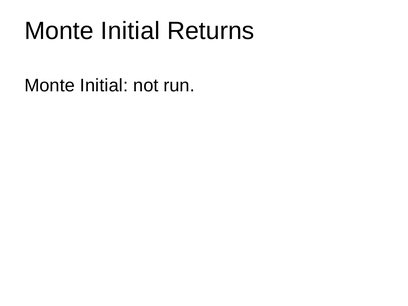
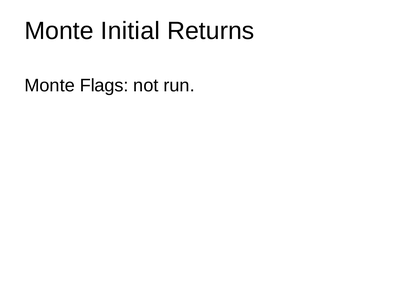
Initial at (104, 86): Initial -> Flags
